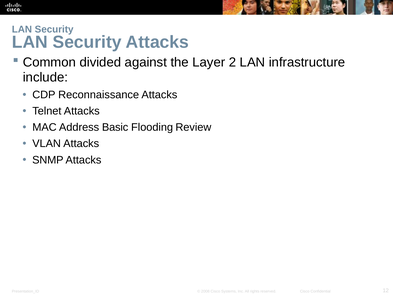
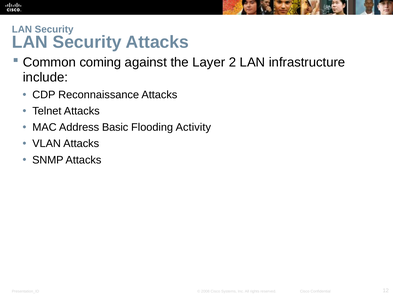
divided: divided -> coming
Review: Review -> Activity
